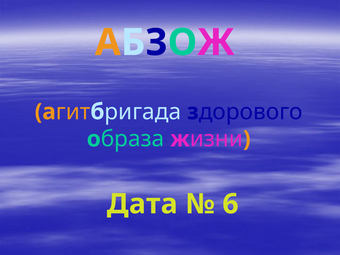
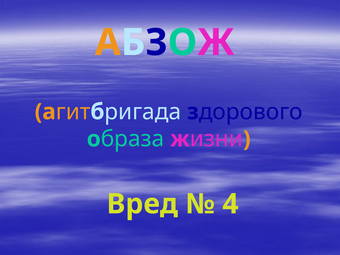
Дата: Дата -> Вред
6: 6 -> 4
